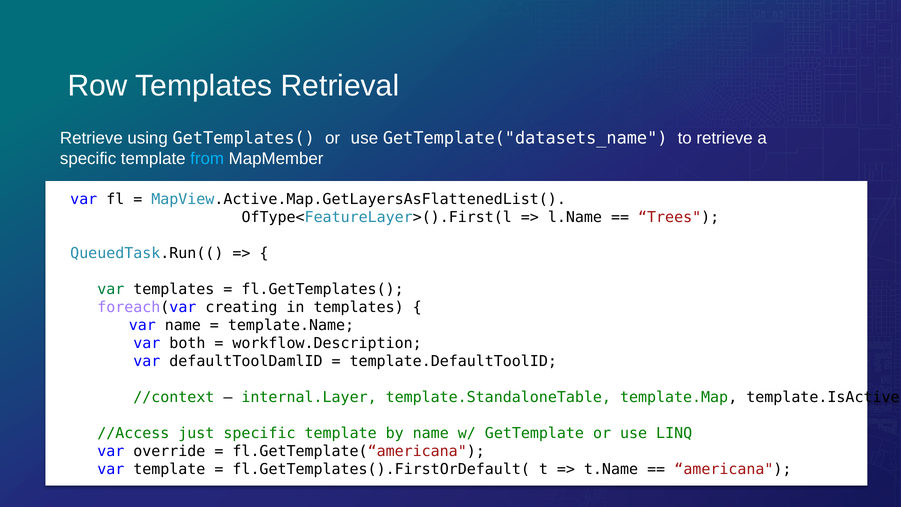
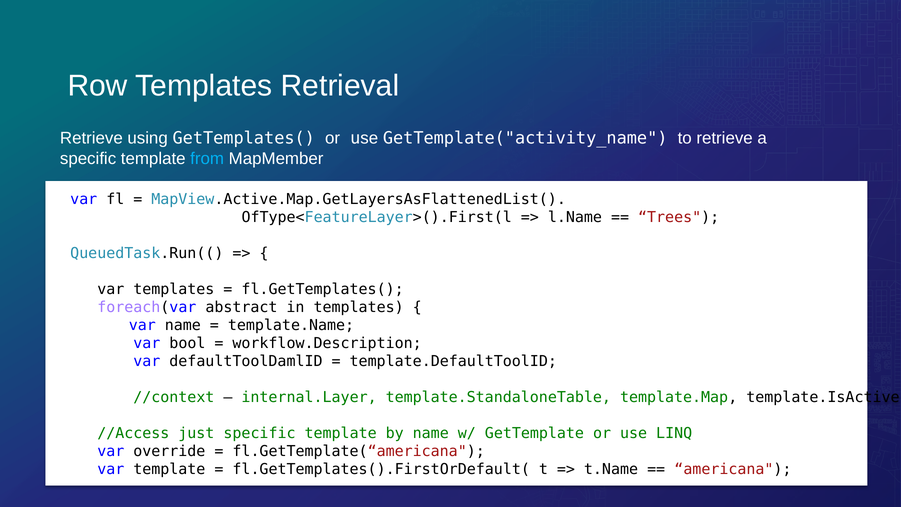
GetTemplate("datasets_name: GetTemplate("datasets_name -> GetTemplate("activity_name
var at (111, 289) colour: green -> black
creating: creating -> abstract
both: both -> bool
